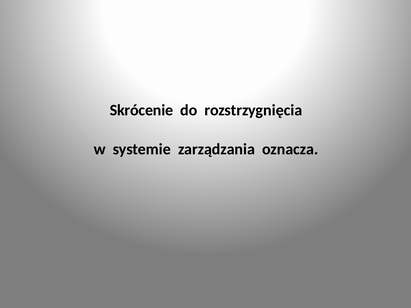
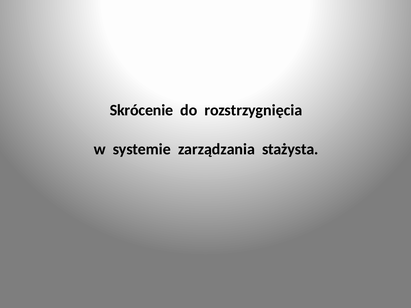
oznacza: oznacza -> stażysta
